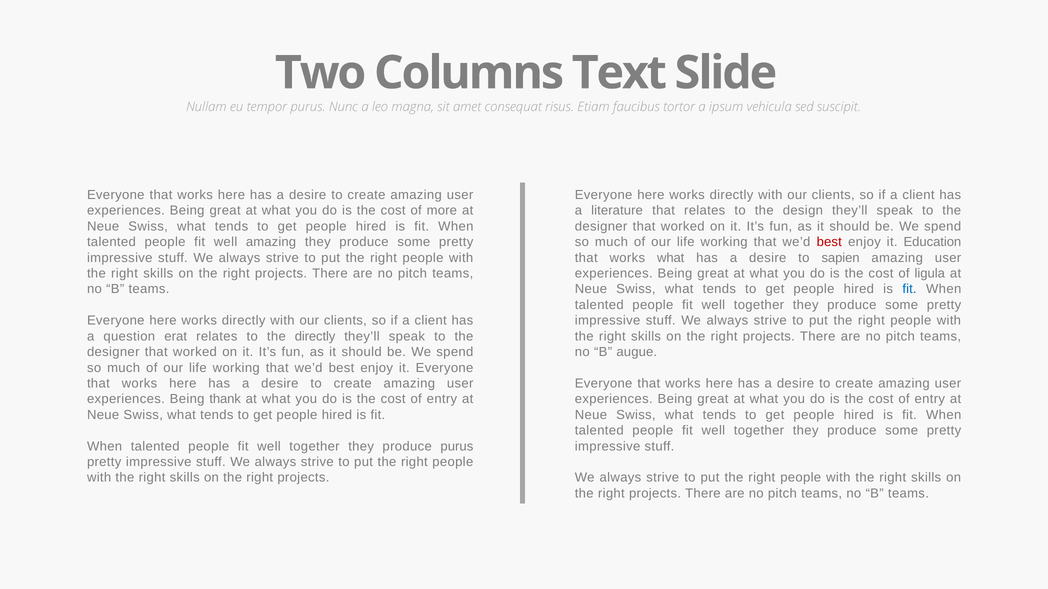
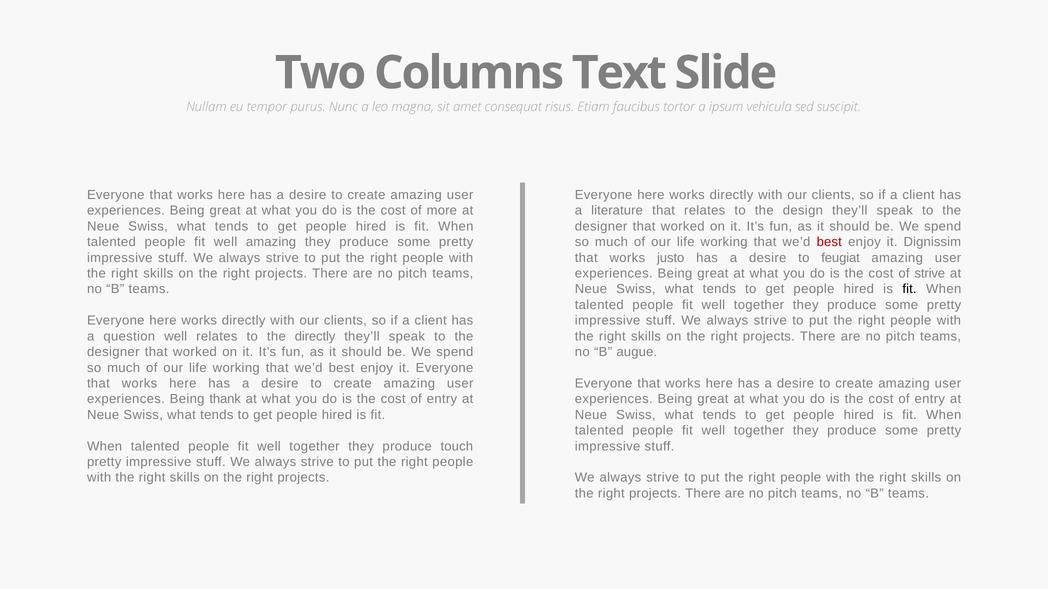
Education: Education -> Dignissim
works what: what -> justo
sapien: sapien -> feugiat
of ligula: ligula -> strive
fit at (909, 289) colour: blue -> black
question erat: erat -> well
produce purus: purus -> touch
